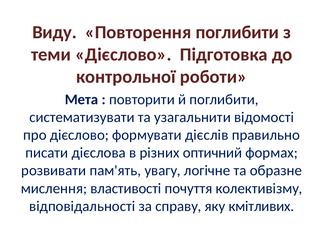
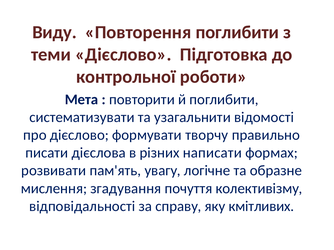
дієслів: дієслів -> творчу
оптичний: оптичний -> написати
властивості: властивості -> згадування
